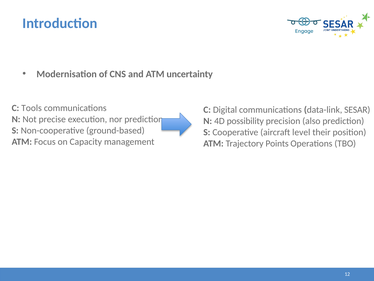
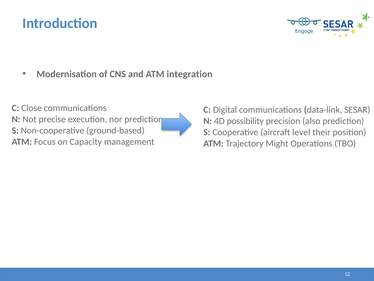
uncertainty: uncertainty -> integration
Tools: Tools -> Close
Points: Points -> Might
